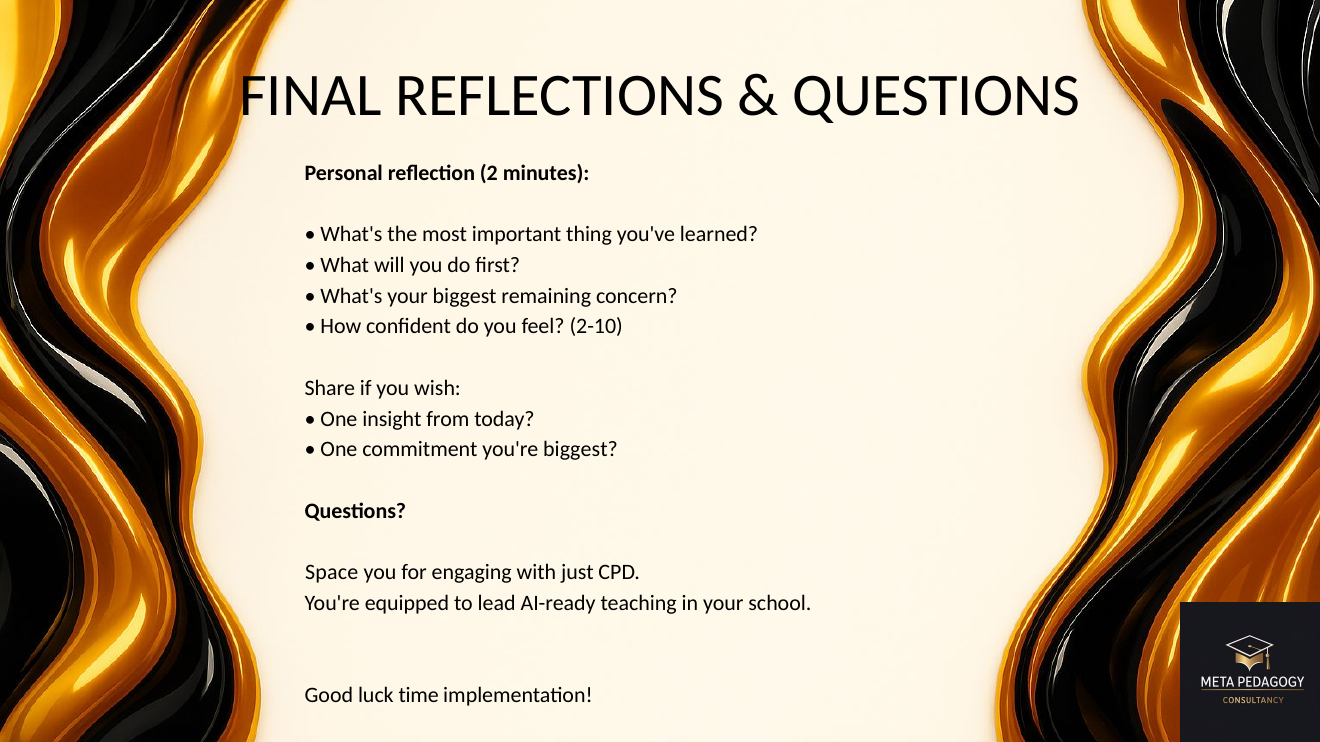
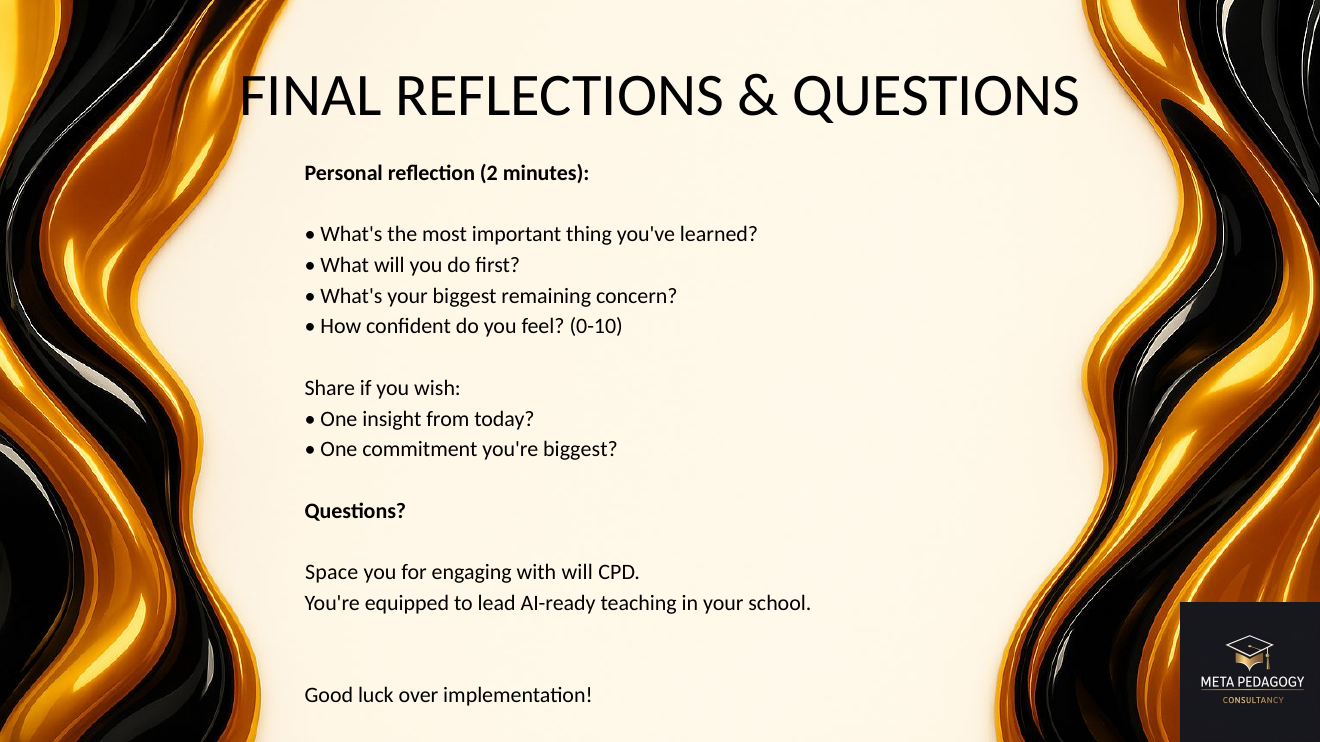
2-10: 2-10 -> 0-10
with just: just -> will
time: time -> over
